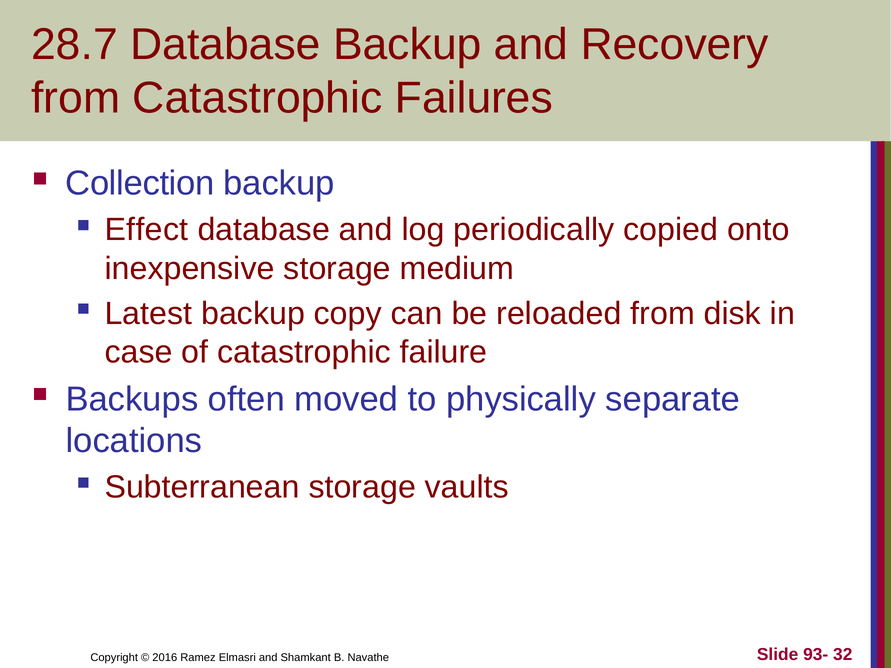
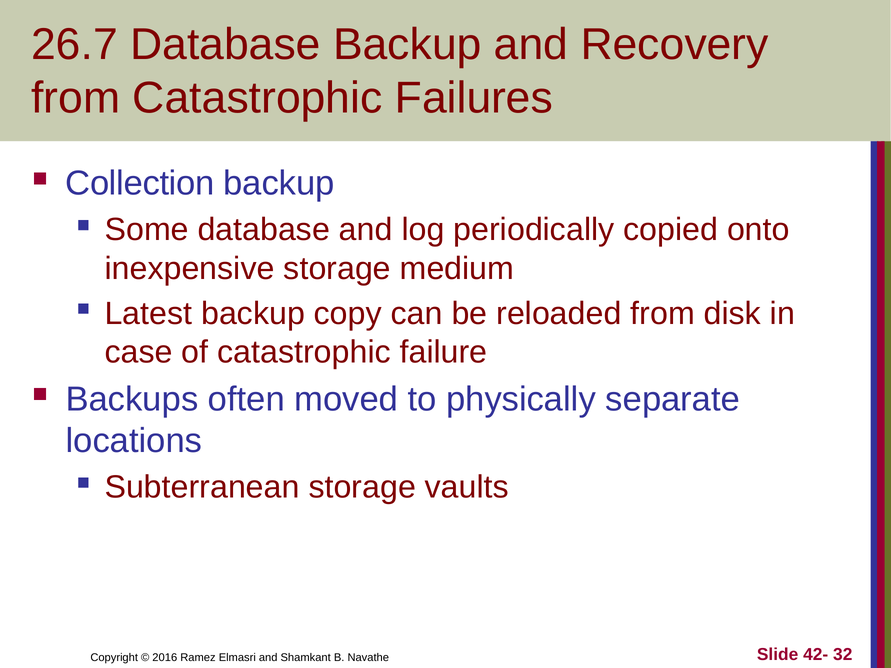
28.7: 28.7 -> 26.7
Effect: Effect -> Some
93-: 93- -> 42-
